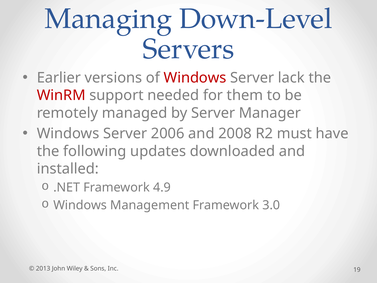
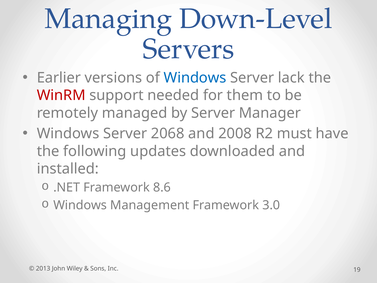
Windows at (195, 78) colour: red -> blue
2006: 2006 -> 2068
4.9: 4.9 -> 8.6
